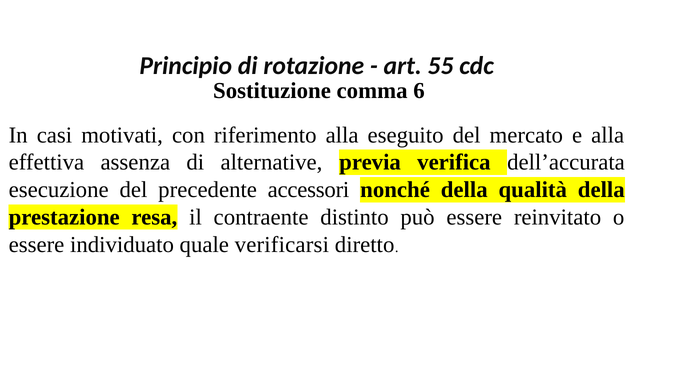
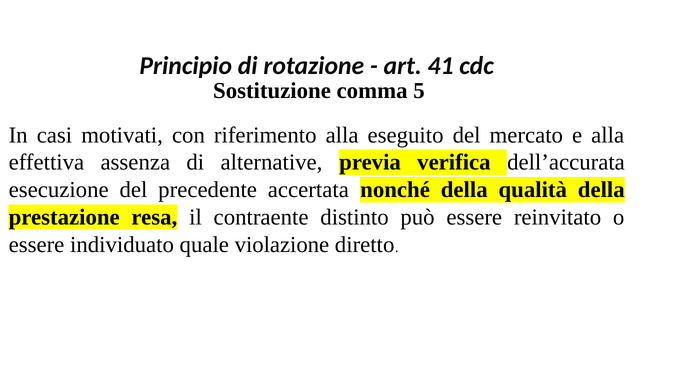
55: 55 -> 41
6: 6 -> 5
accessori: accessori -> accertata
verificarsi: verificarsi -> violazione
